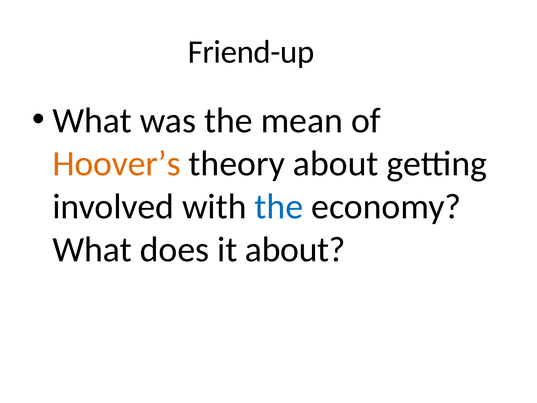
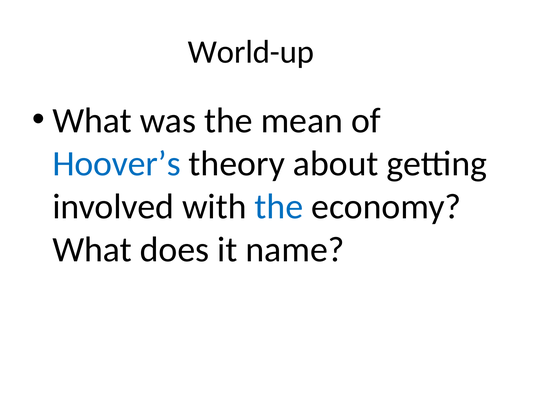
Friend-up: Friend-up -> World-up
Hoover’s colour: orange -> blue
it about: about -> name
